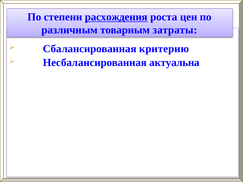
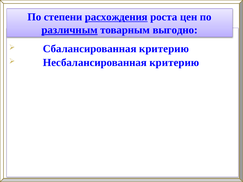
различным underline: none -> present
затраты: затраты -> выгодно
Несбалансированная актуальна: актуальна -> критерию
